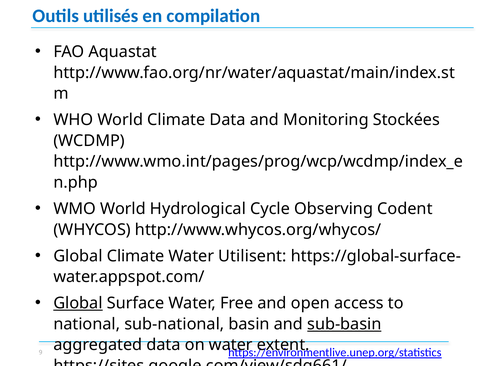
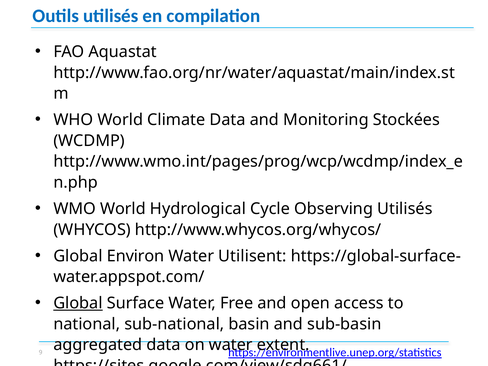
Observing Codent: Codent -> Utilisés
Global Climate: Climate -> Environ
sub-basin underline: present -> none
